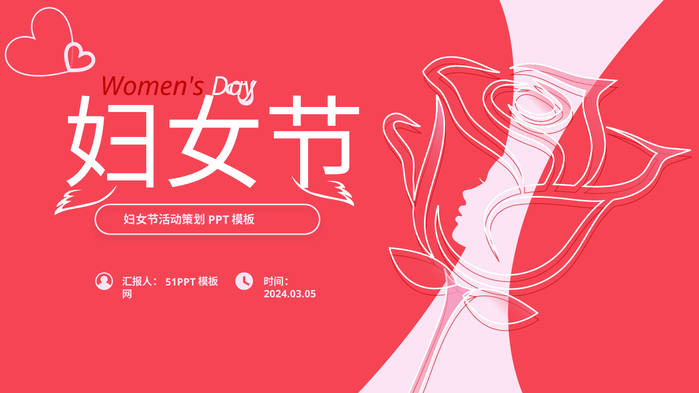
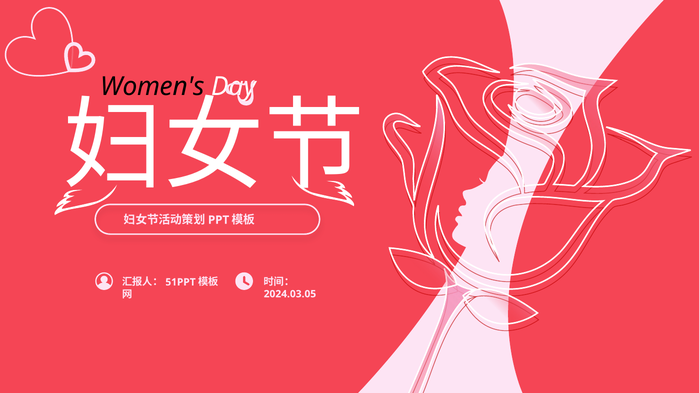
Women's colour: red -> black
